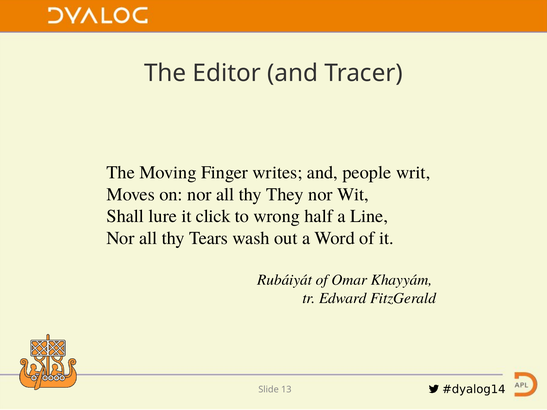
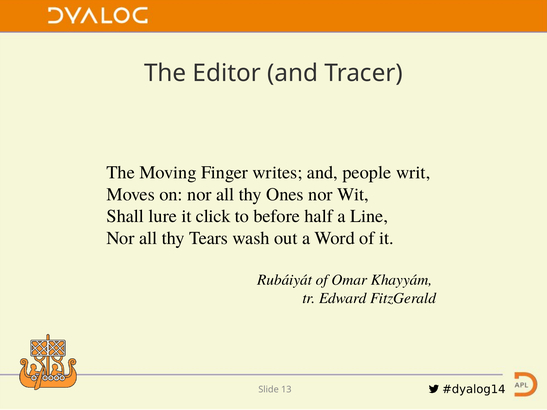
They: They -> Ones
wrong: wrong -> before
